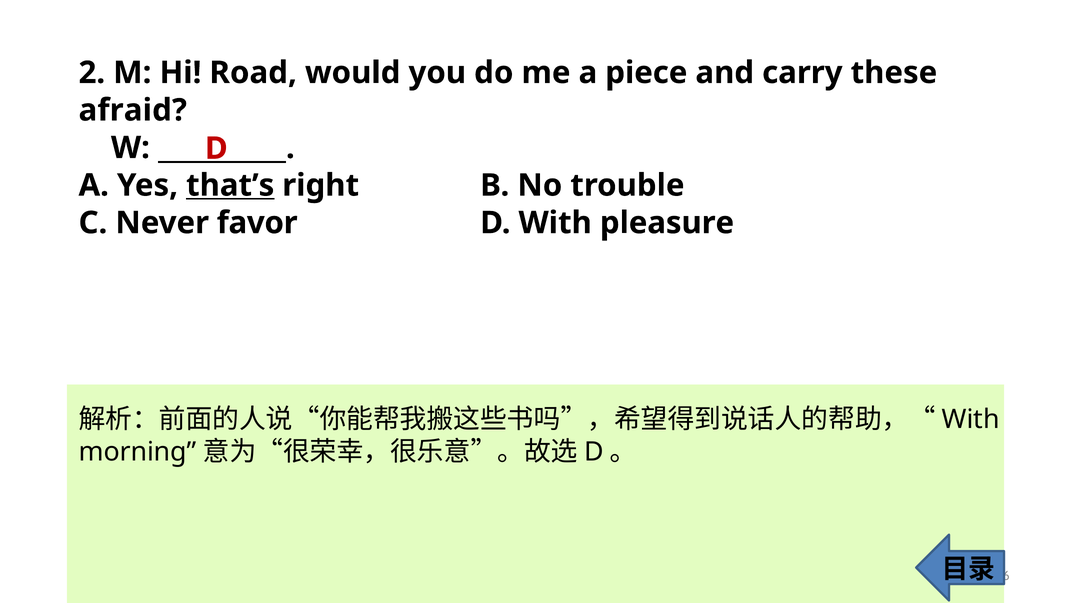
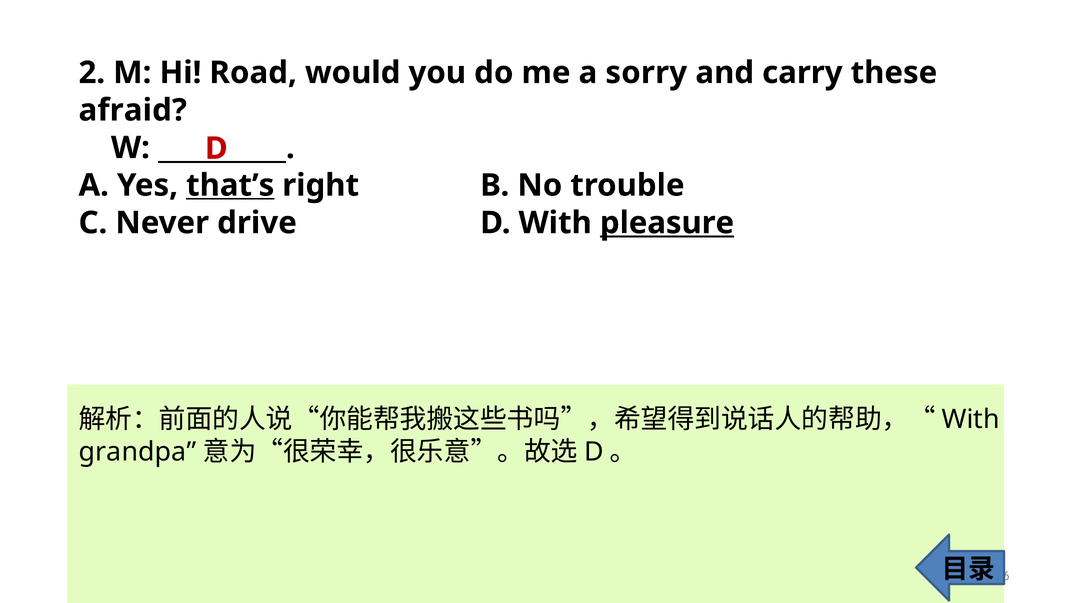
piece: piece -> sorry
favor: favor -> drive
pleasure underline: none -> present
morning: morning -> grandpa
